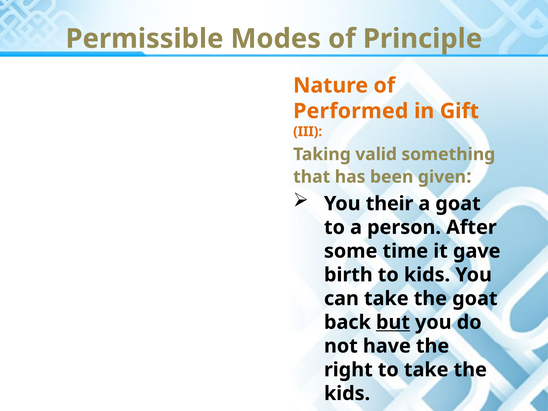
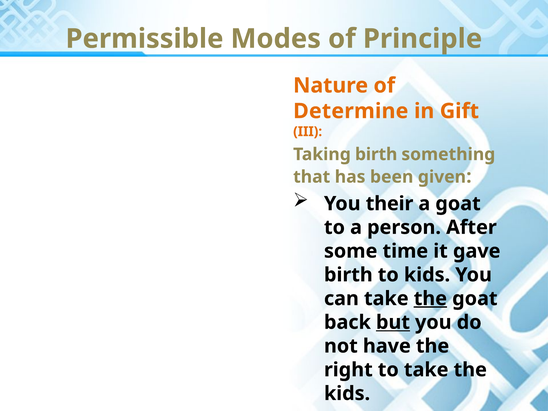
Performed: Performed -> Determine
Taking valid: valid -> birth
the at (430, 299) underline: none -> present
